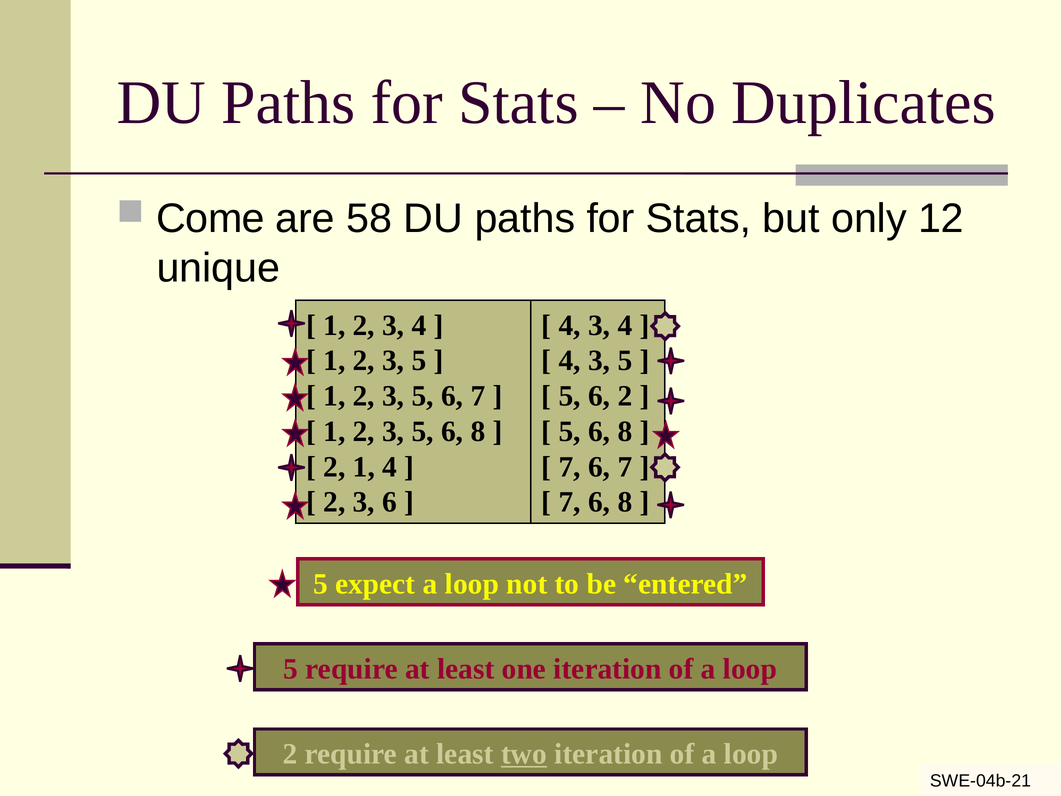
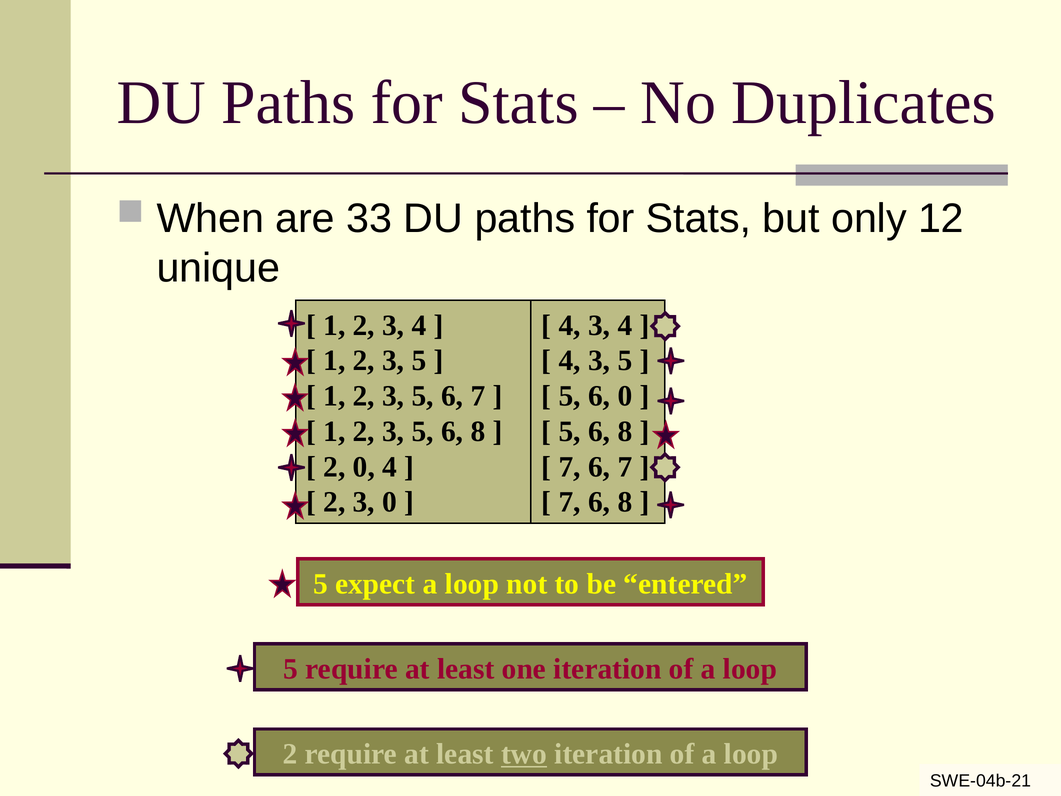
Come: Come -> When
58: 58 -> 33
6 2: 2 -> 0
2 1: 1 -> 0
3 6: 6 -> 0
